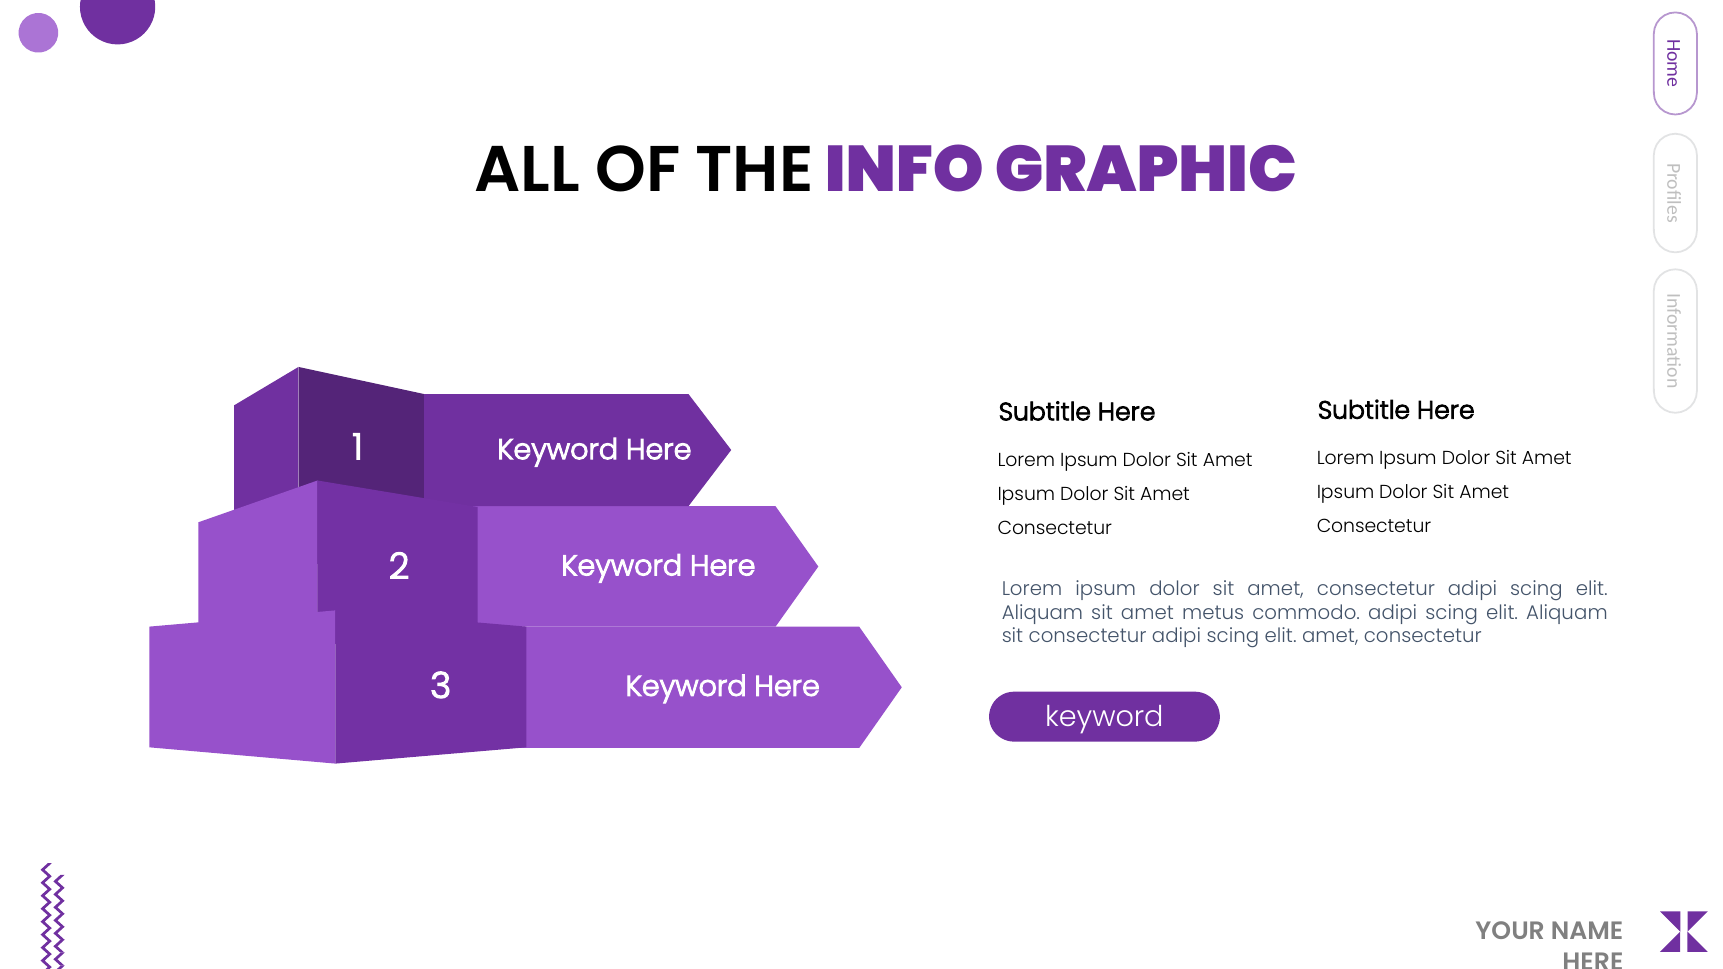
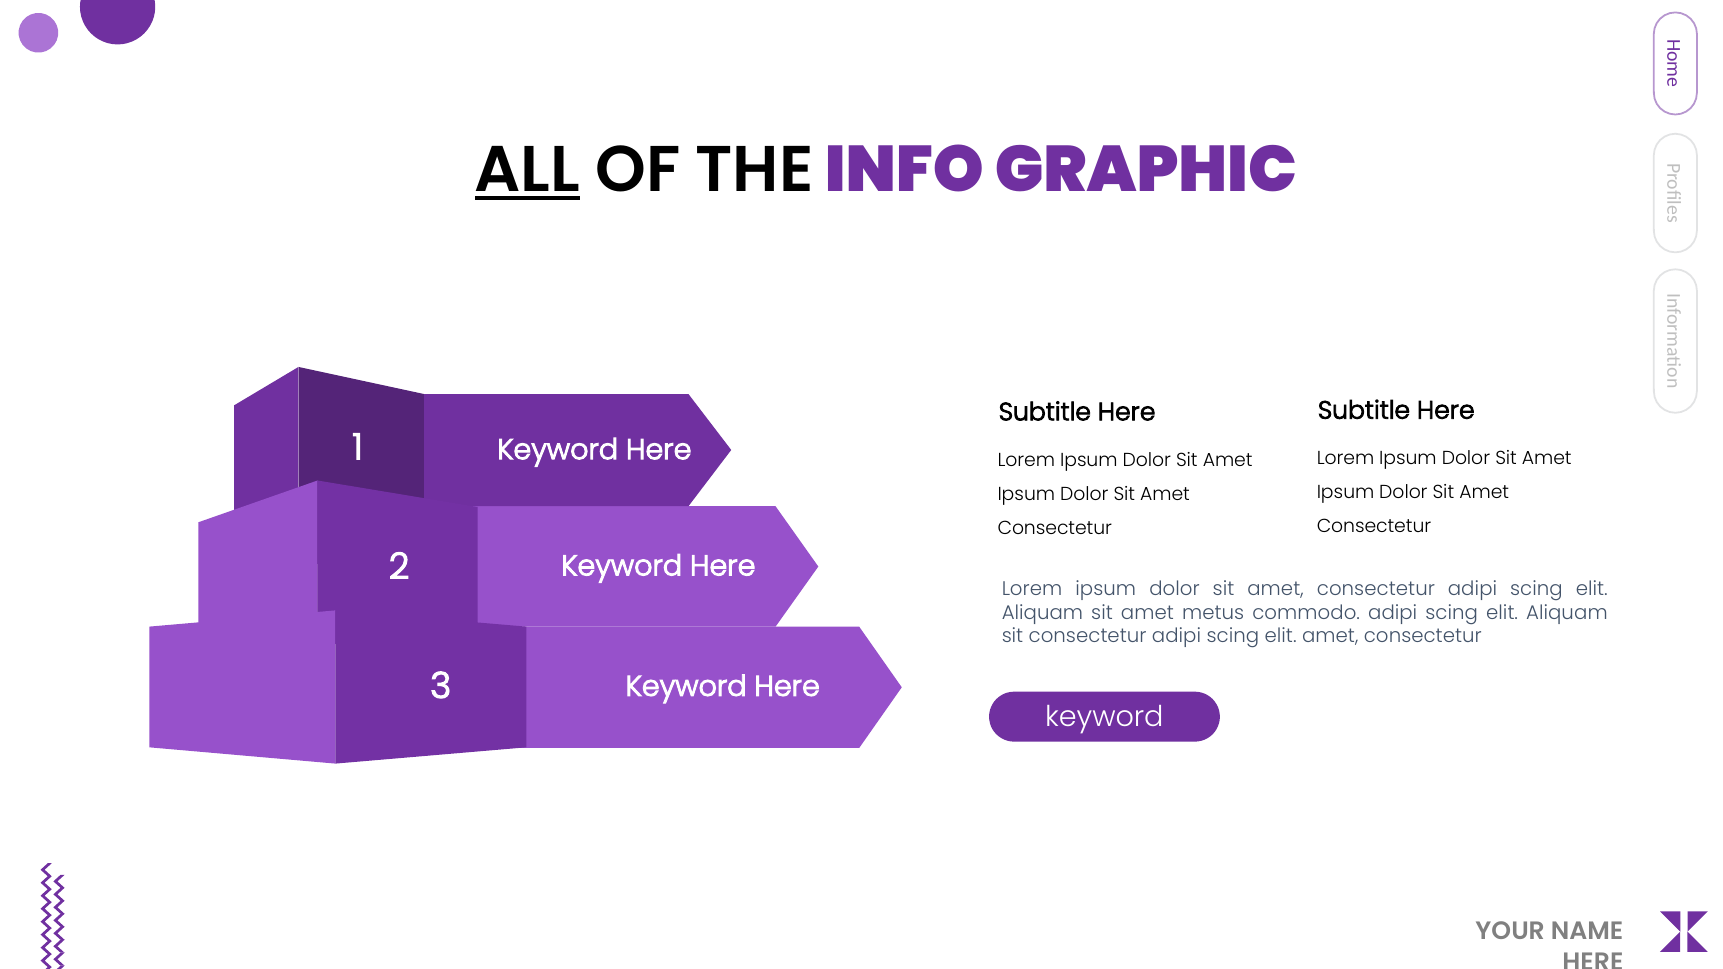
ALL underline: none -> present
